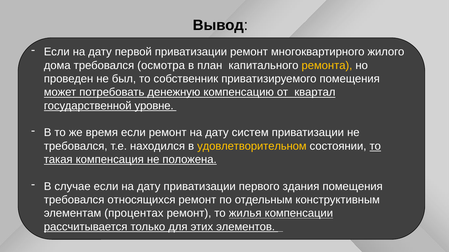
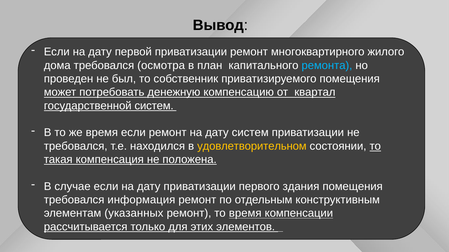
ремонта colour: yellow -> light blue
государственной уровне: уровне -> систем
относящихся: относящихся -> информация
процентах: процентах -> указанных
то жилья: жилья -> время
